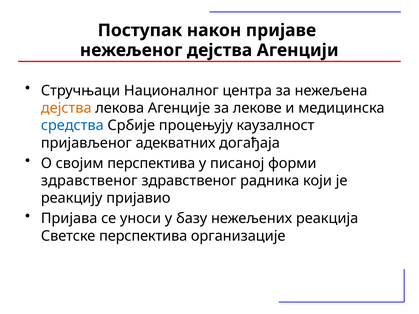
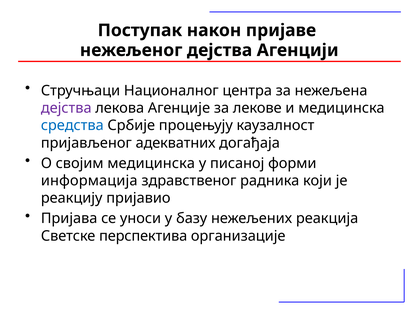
дејства at (66, 108) colour: orange -> purple
својим перспектива: перспектива -> медицинска
здравственог at (89, 181): здравственог -> информација
